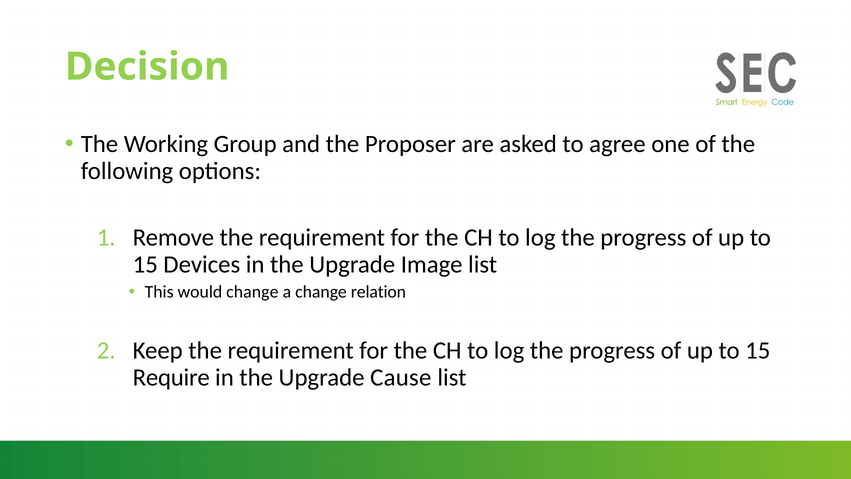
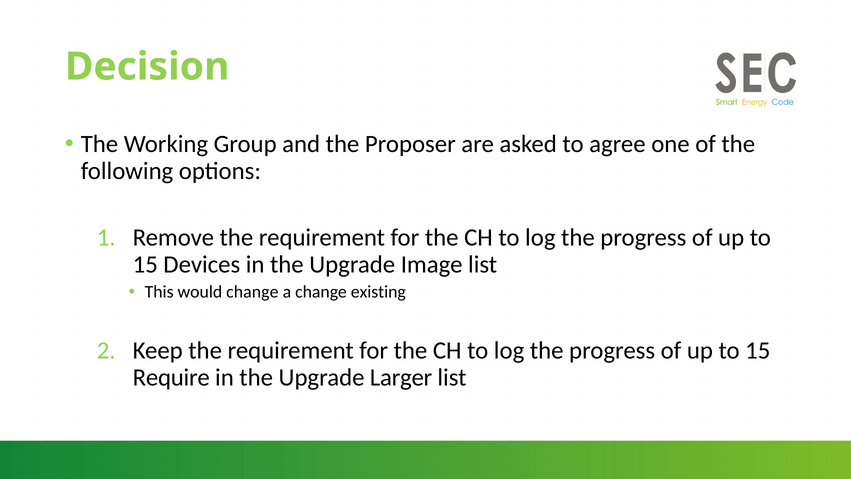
relation: relation -> existing
Cause: Cause -> Larger
